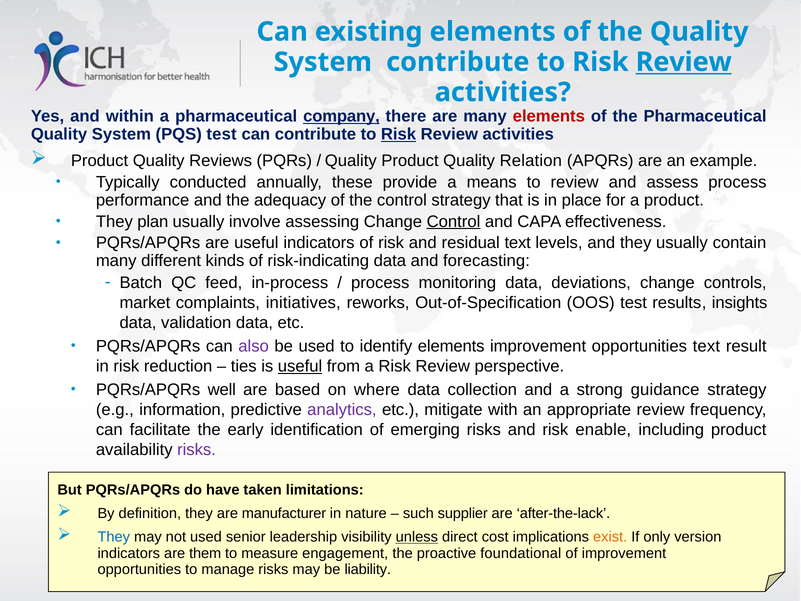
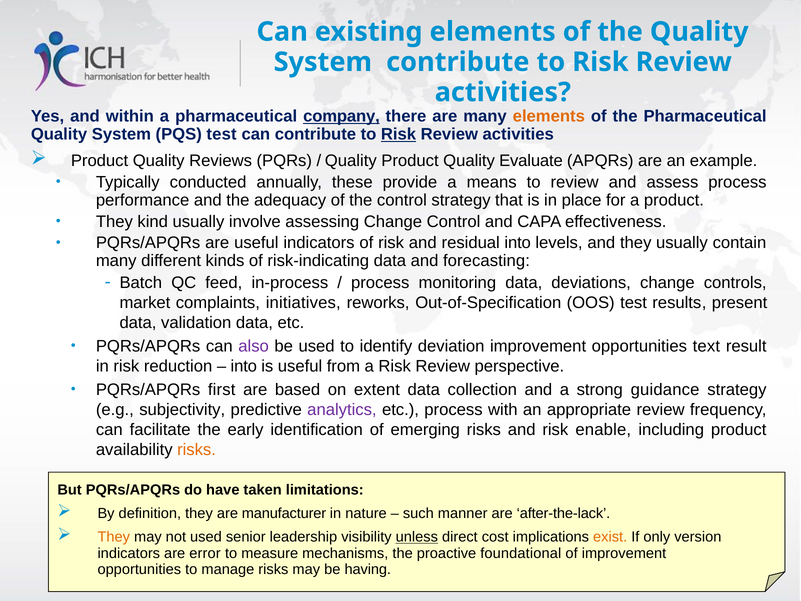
Review at (684, 62) underline: present -> none
elements at (549, 116) colour: red -> orange
Relation: Relation -> Evaluate
plan: plan -> kind
Control at (454, 221) underline: present -> none
residual text: text -> into
insights: insights -> present
identify elements: elements -> deviation
ties at (244, 366): ties -> into
useful at (300, 366) underline: present -> none
well: well -> first
where: where -> extent
information: information -> subjectivity
etc mitigate: mitigate -> process
risks at (197, 450) colour: purple -> orange
supplier: supplier -> manner
They at (114, 537) colour: blue -> orange
them: them -> error
engagement: engagement -> mechanisms
liability: liability -> having
